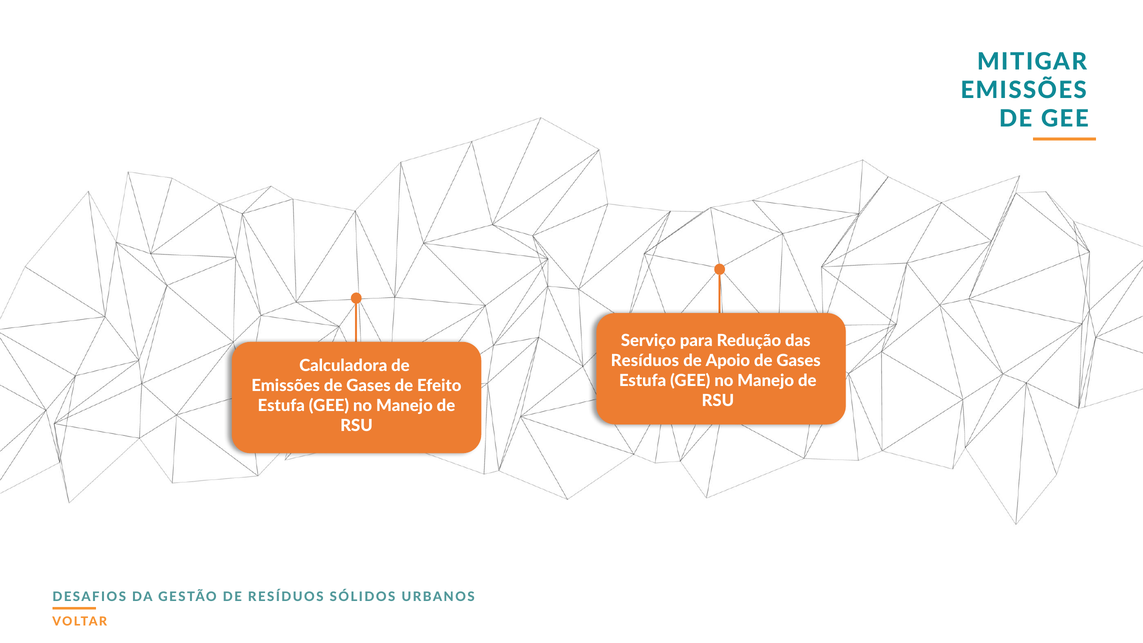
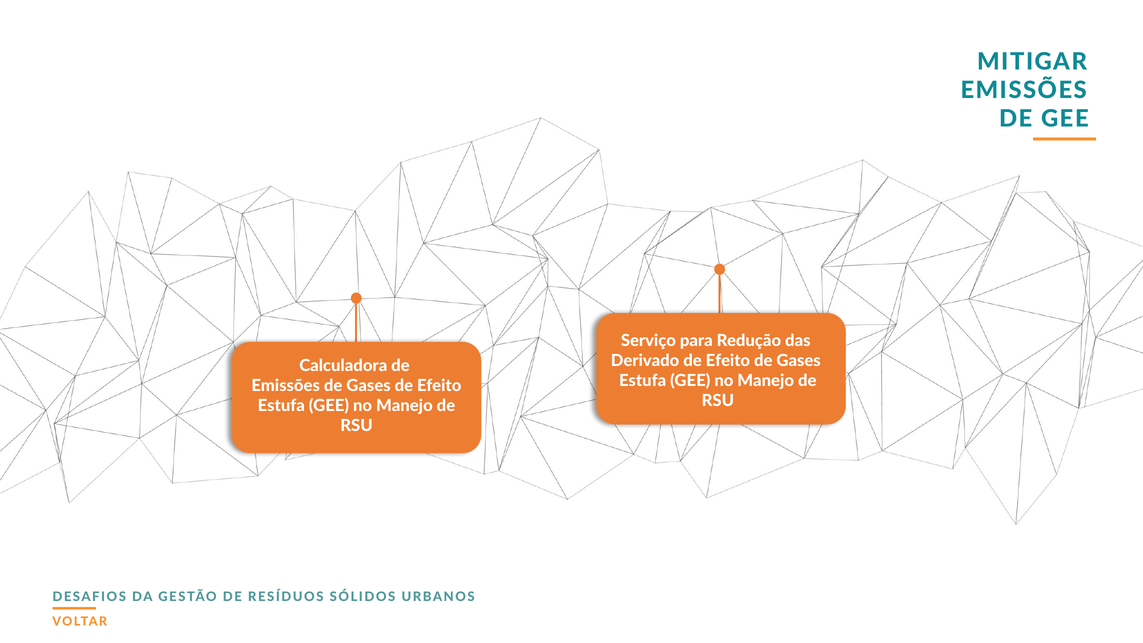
Resíduos at (645, 361): Resíduos -> Derivado
Apoio at (728, 361): Apoio -> Efeito
